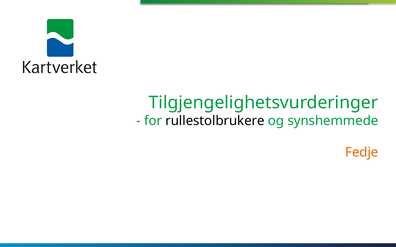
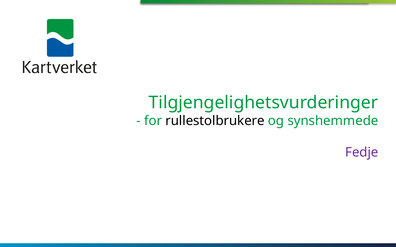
Fedje colour: orange -> purple
